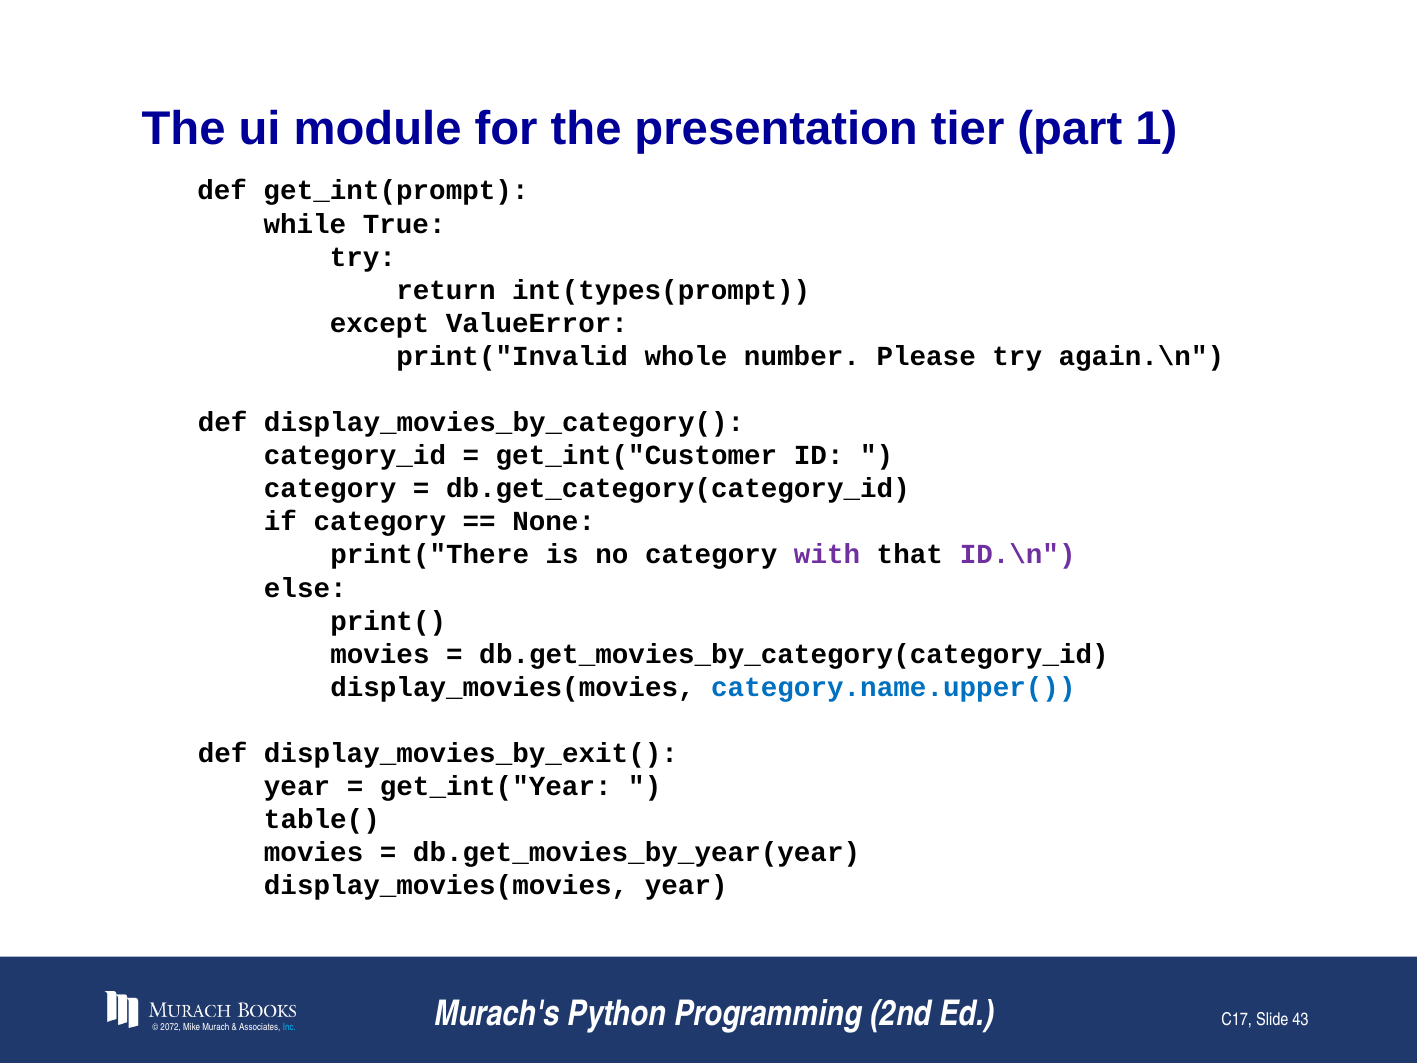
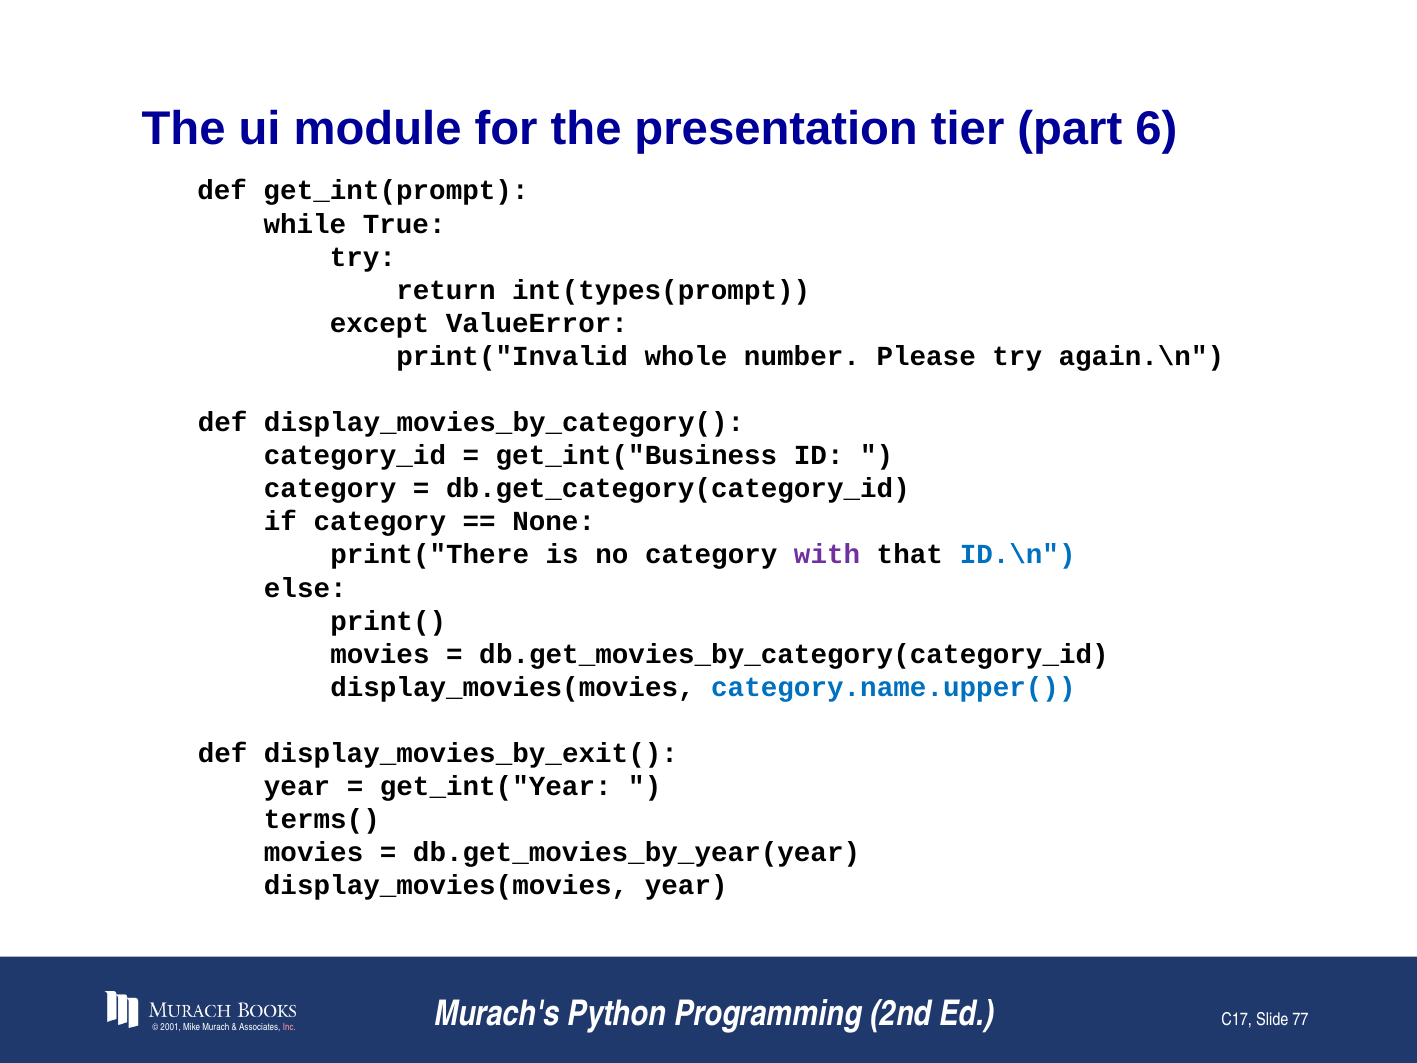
1: 1 -> 6
get_int("Customer: get_int("Customer -> get_int("Business
ID.\n colour: purple -> blue
table(: table( -> terms(
2072: 2072 -> 2001
Inc colour: light blue -> pink
43: 43 -> 77
